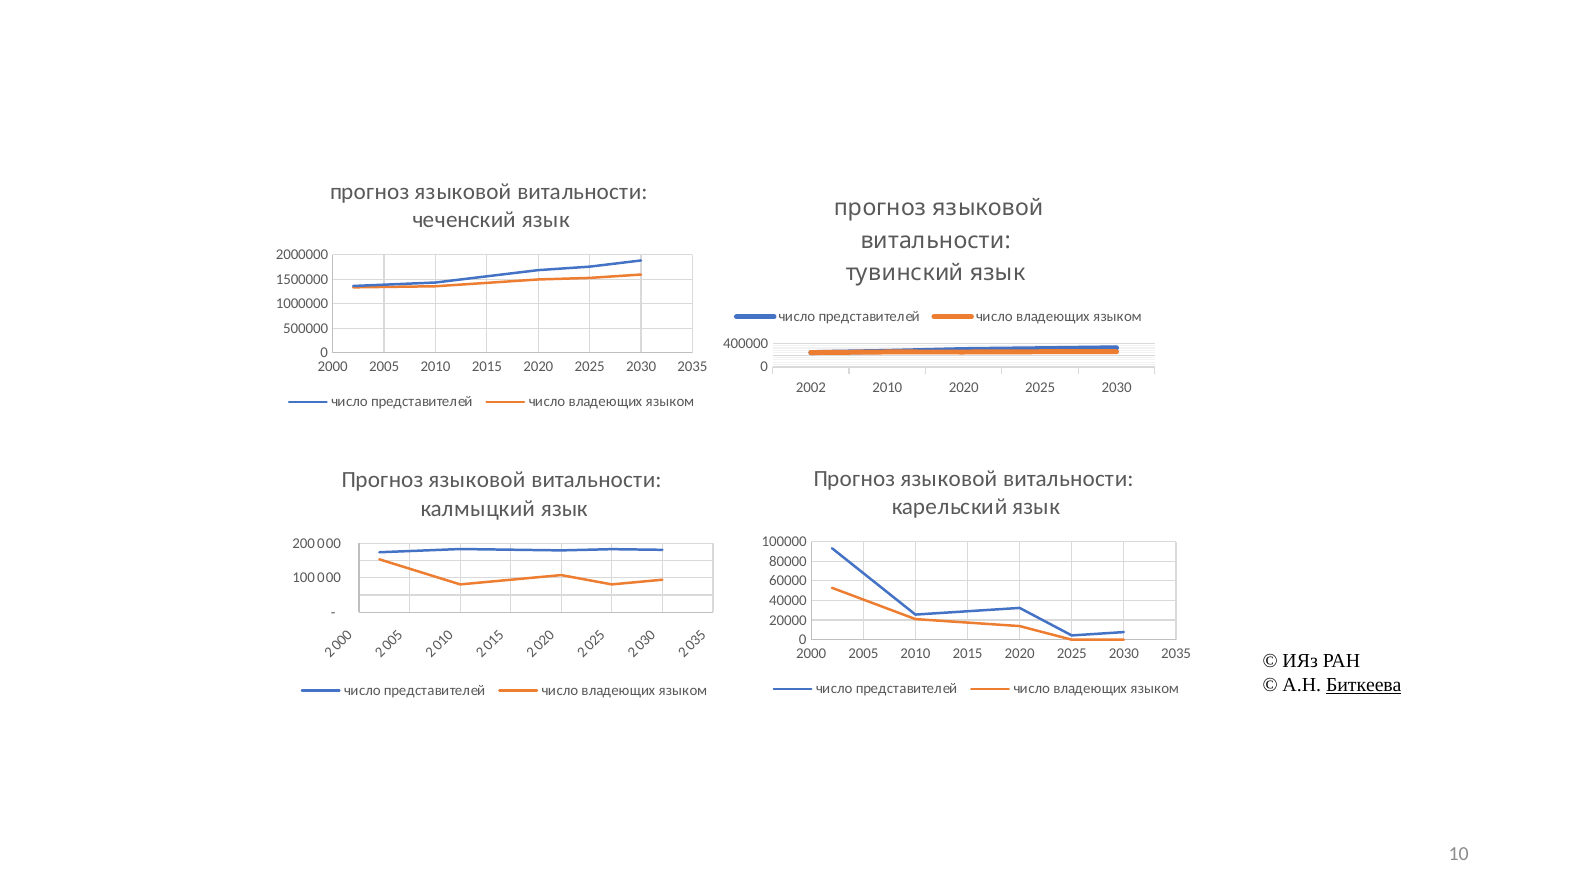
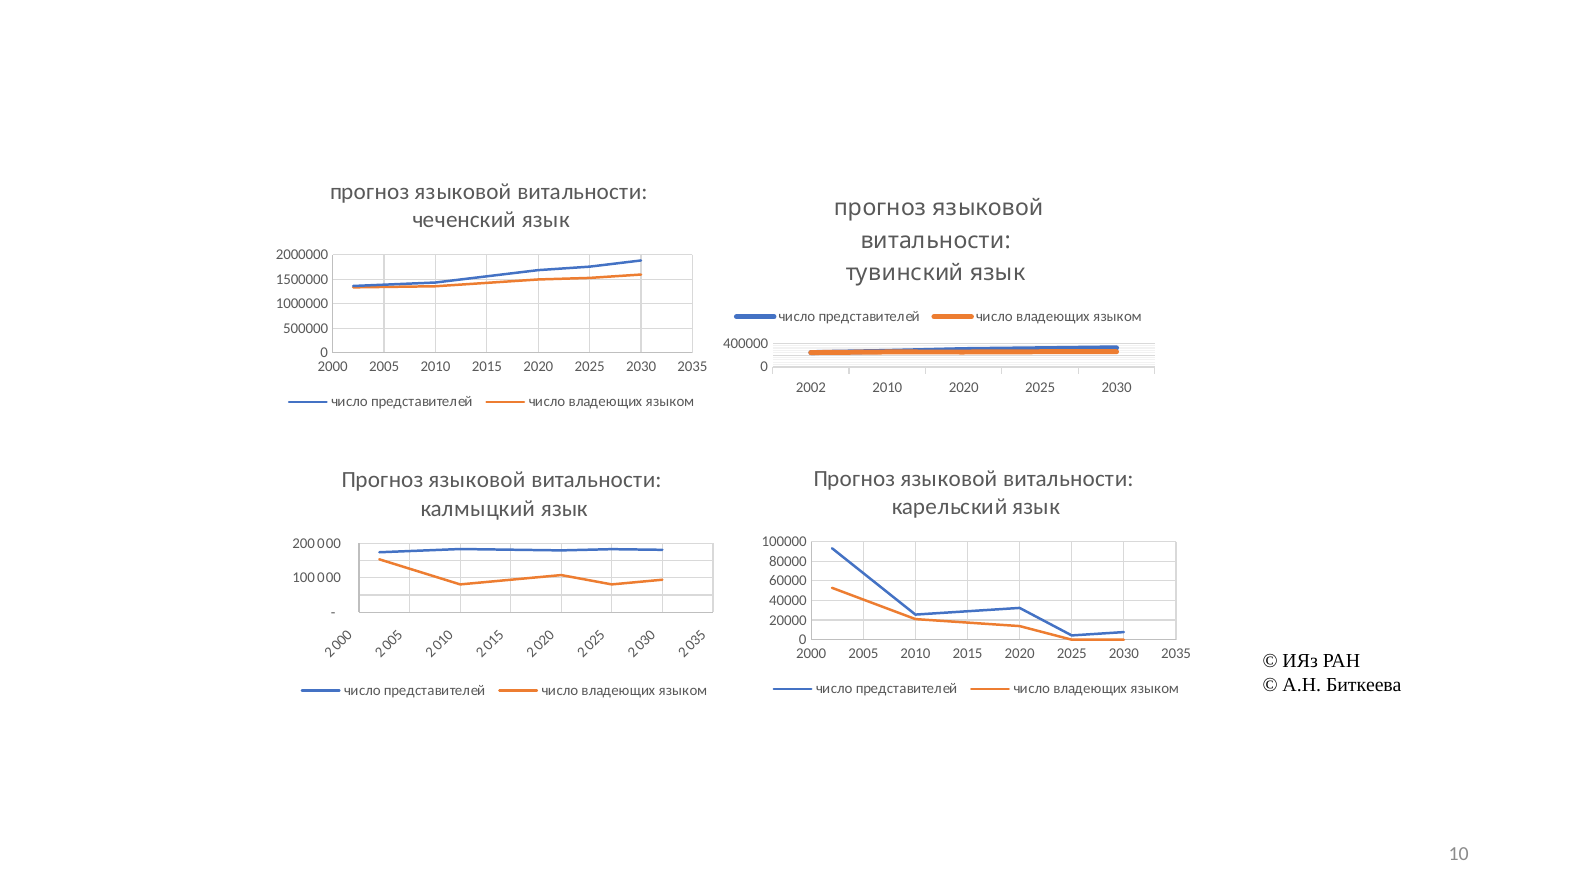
Биткеева underline: present -> none
